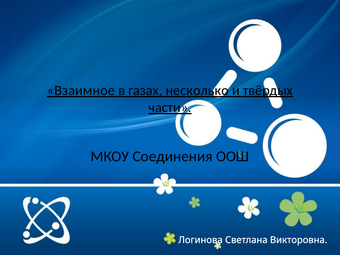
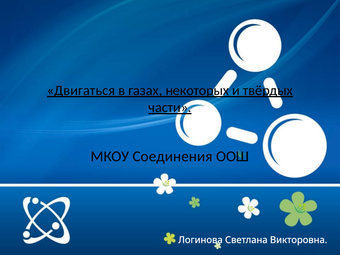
Взаимное: Взаимное -> Двигаться
несколько: несколько -> некоторых
